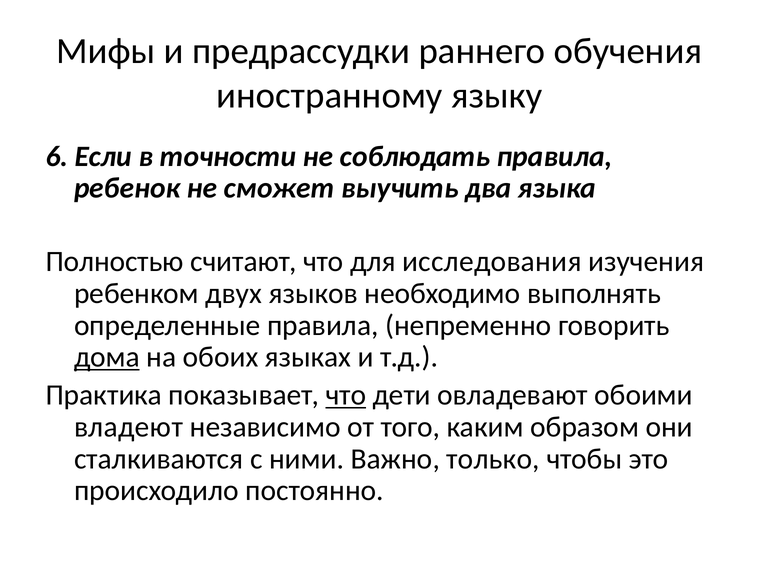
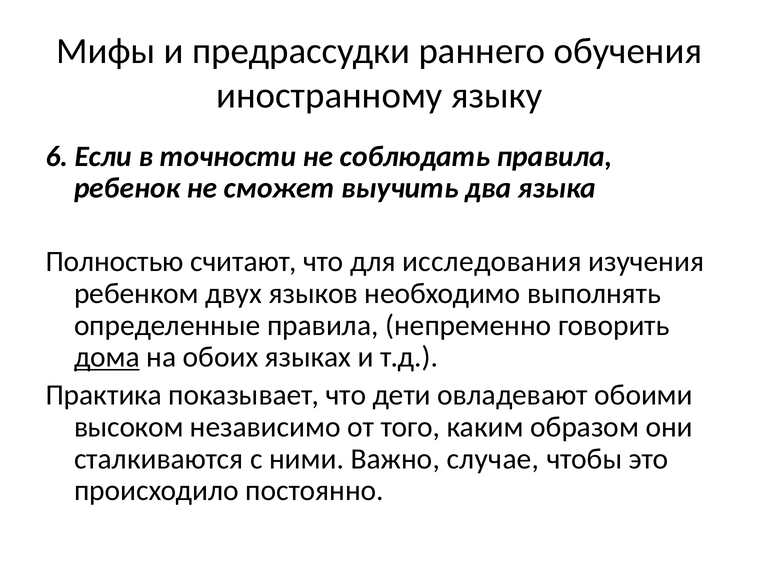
что at (346, 395) underline: present -> none
владеют: владеют -> высоком
только: только -> случае
